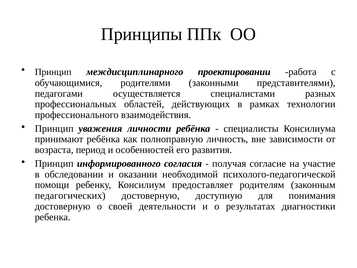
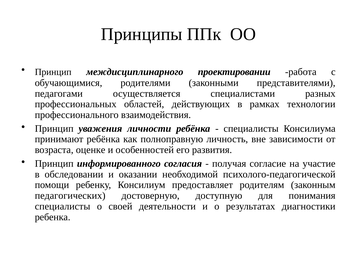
период: период -> оценке
достоверную at (63, 206): достоверную -> специалисты
